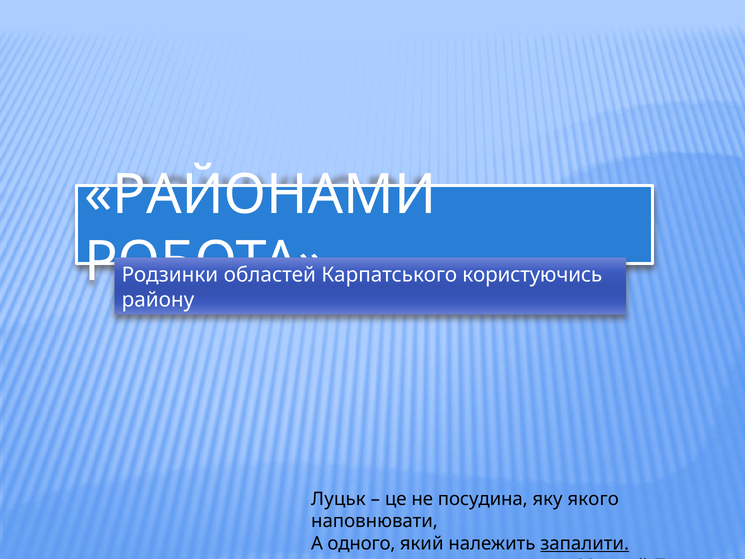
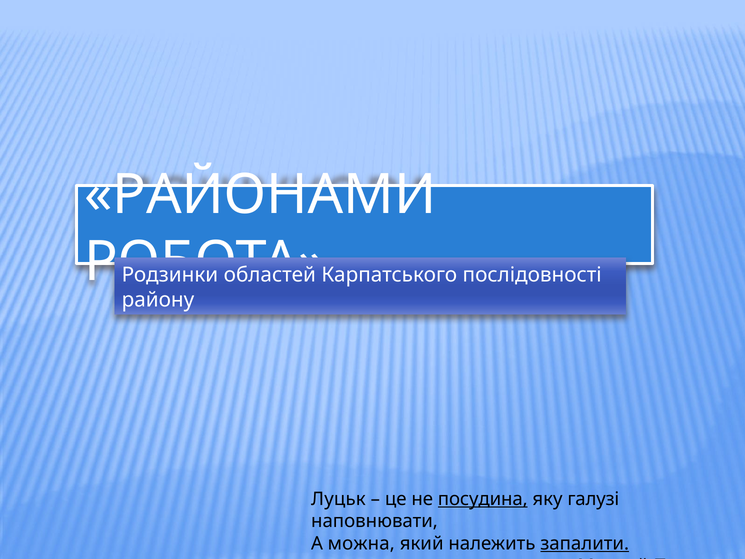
користуючись: користуючись -> послідовності
посудина underline: none -> present
якого: якого -> галузі
одного: одного -> можна
